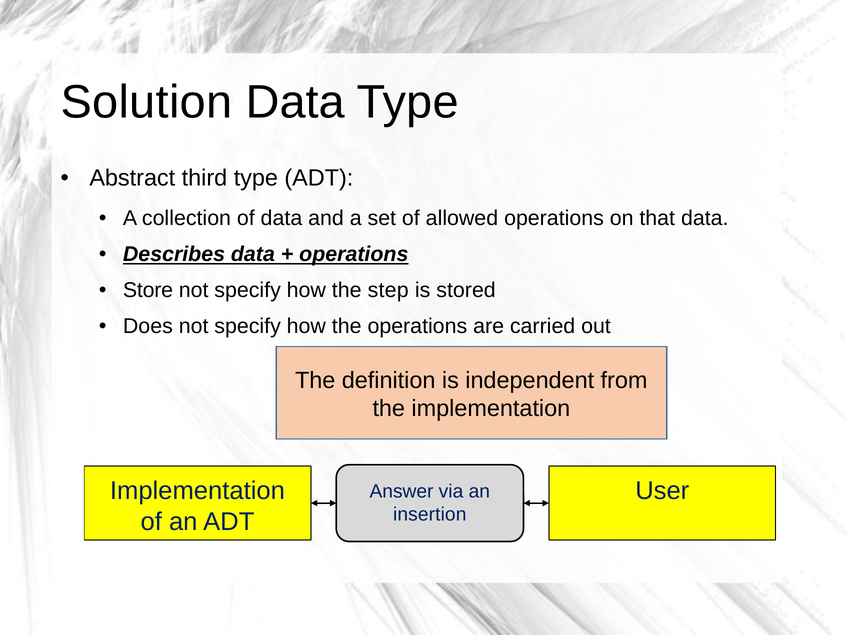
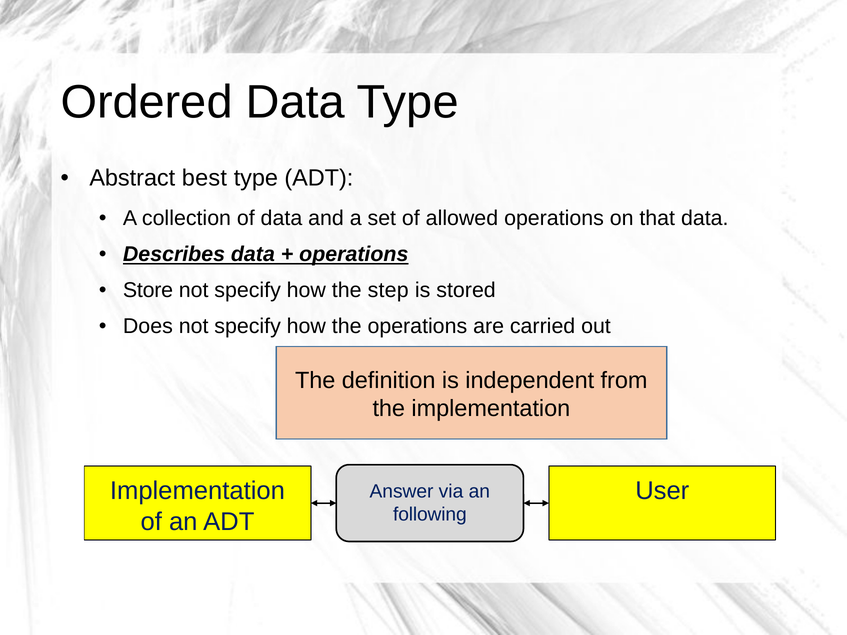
Solution: Solution -> Ordered
third: third -> best
insertion: insertion -> following
